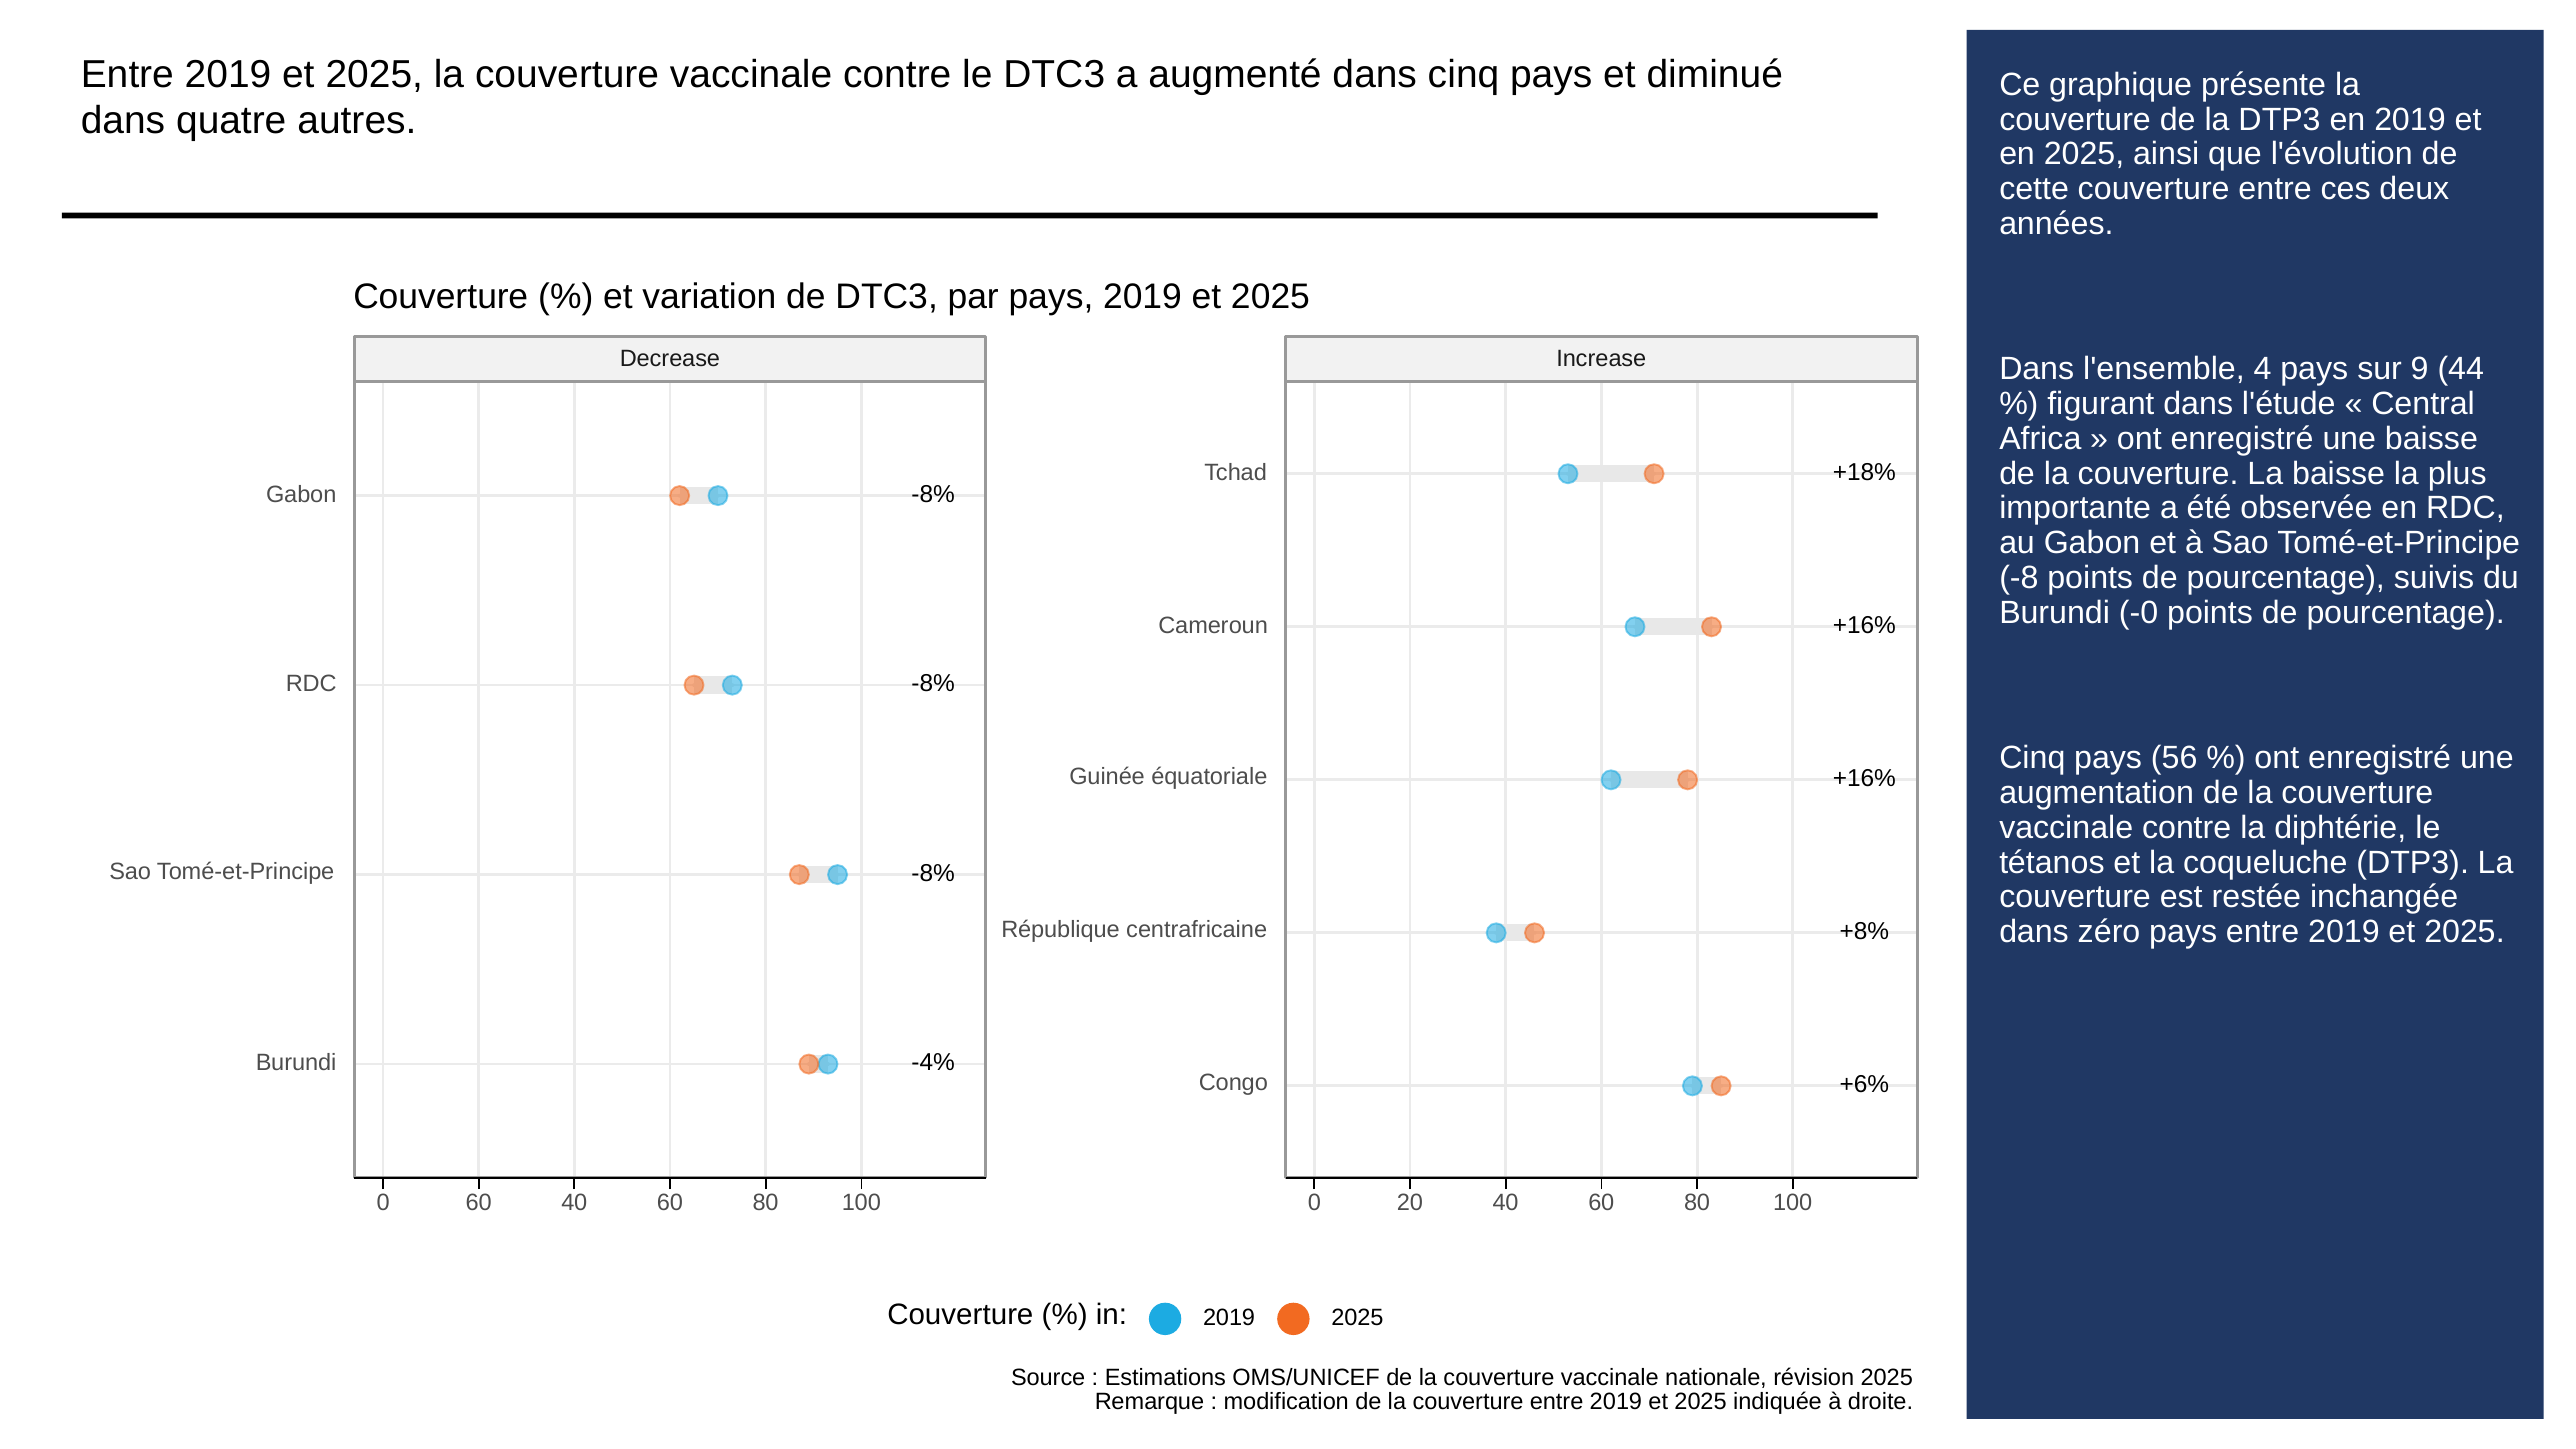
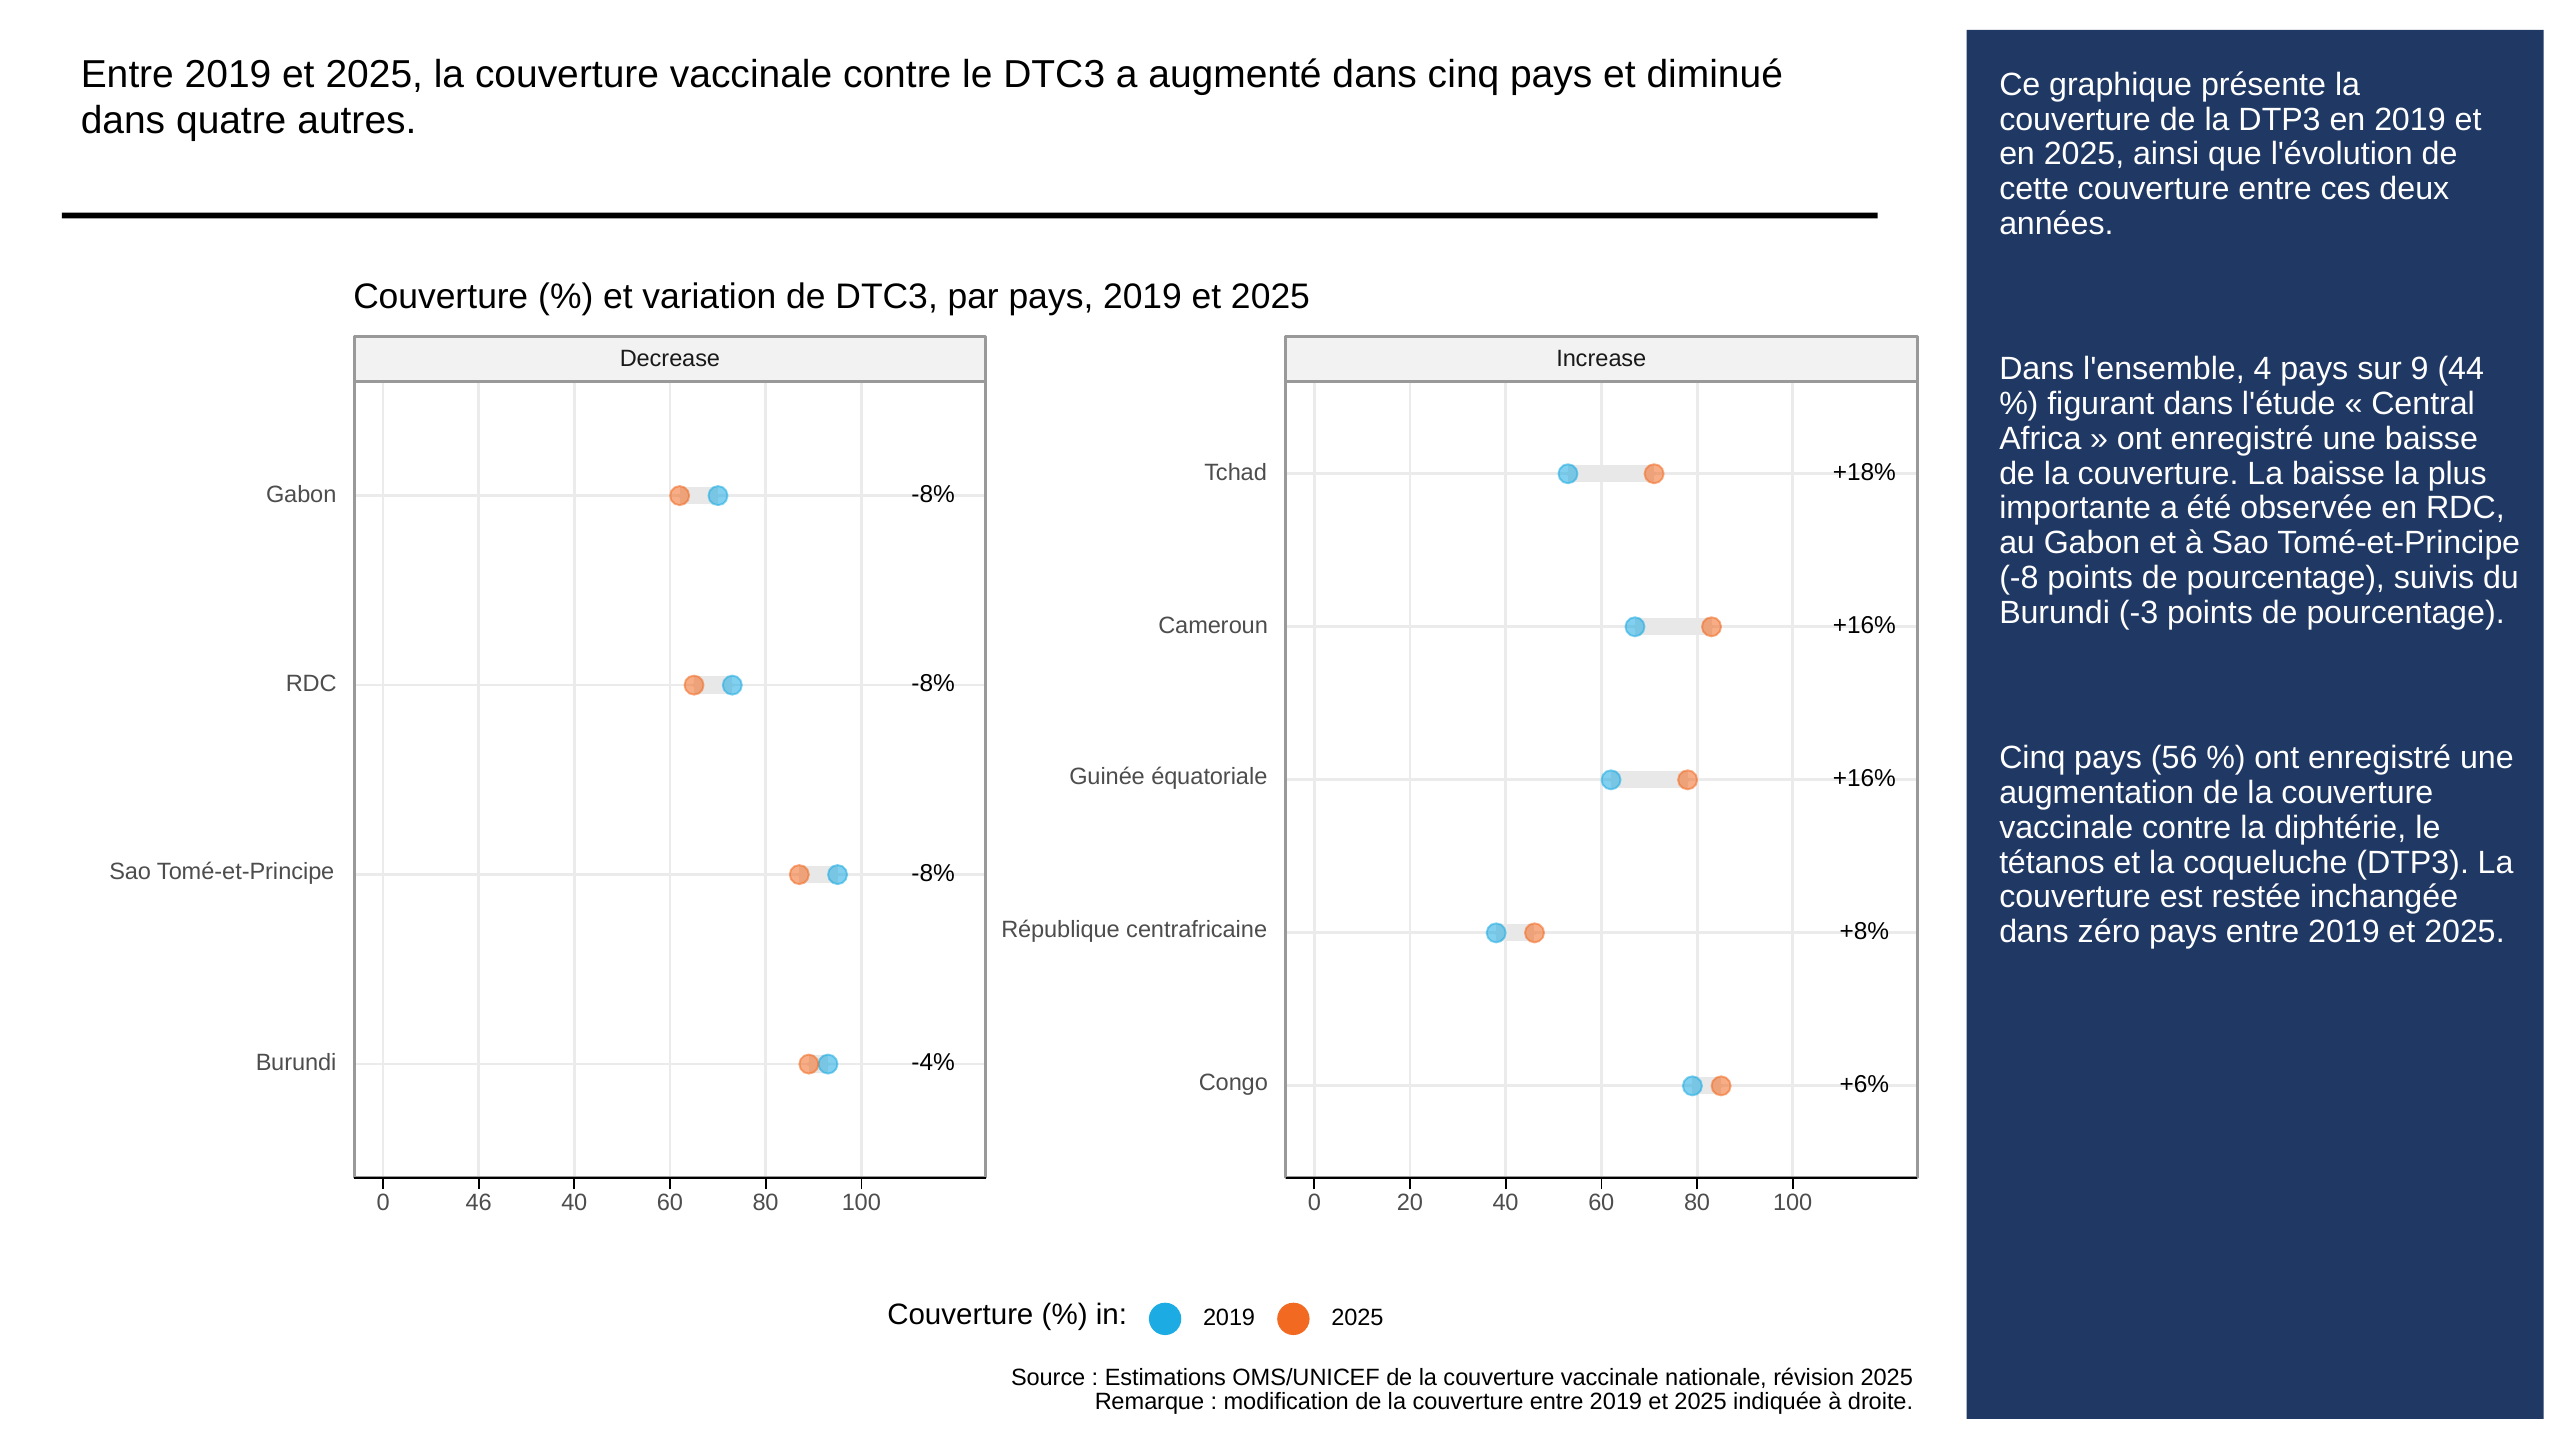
-0: -0 -> -3
0 60: 60 -> 46
